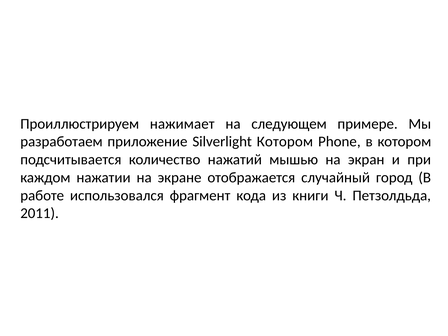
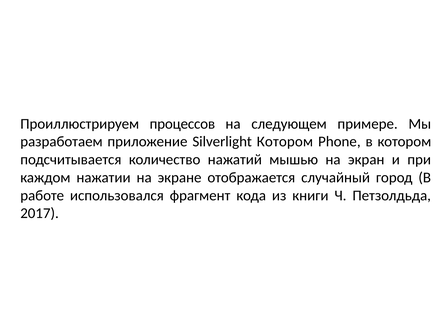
нажимает: нажимает -> процессов
2011: 2011 -> 2017
